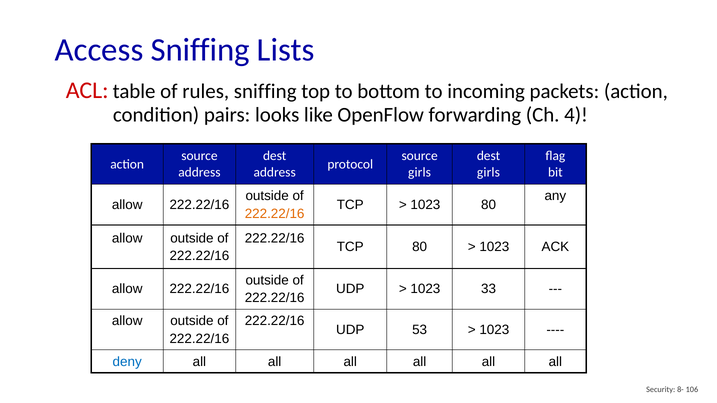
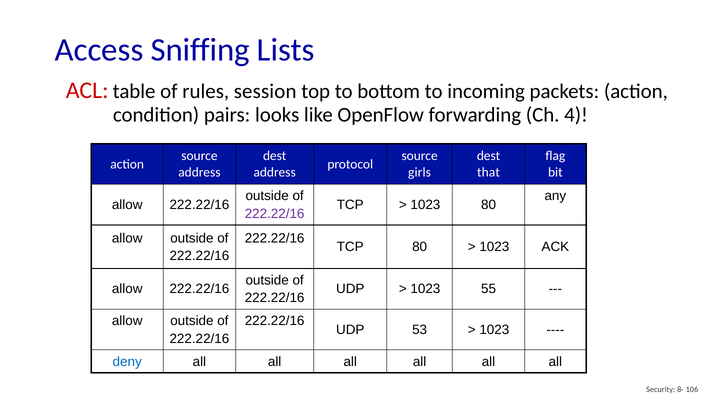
rules sniffing: sniffing -> session
girls at (488, 172): girls -> that
222.22/16 at (275, 214) colour: orange -> purple
33: 33 -> 55
